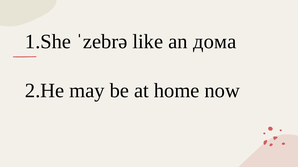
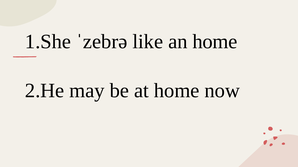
an дома: дома -> home
